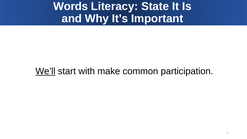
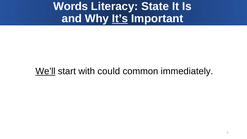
It’s underline: none -> present
make: make -> could
participation: participation -> immediately
